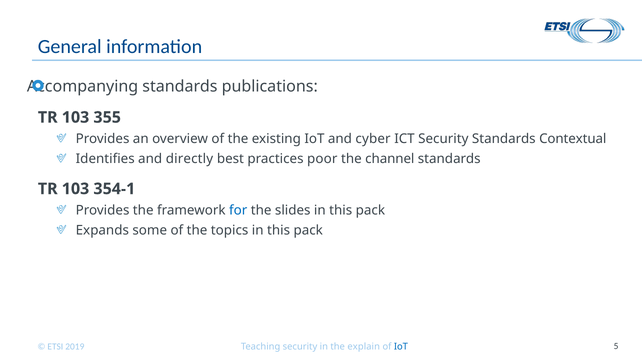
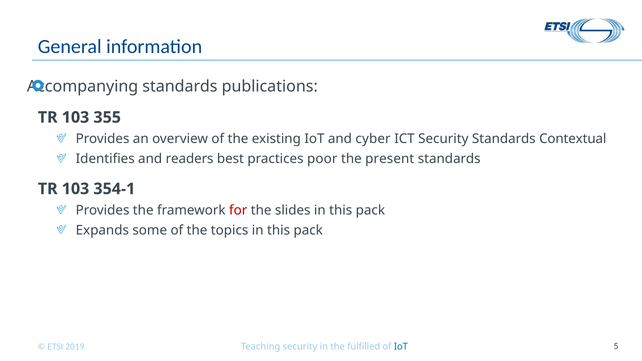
directly: directly -> readers
channel: channel -> present
for colour: blue -> red
explain: explain -> fulfilled
